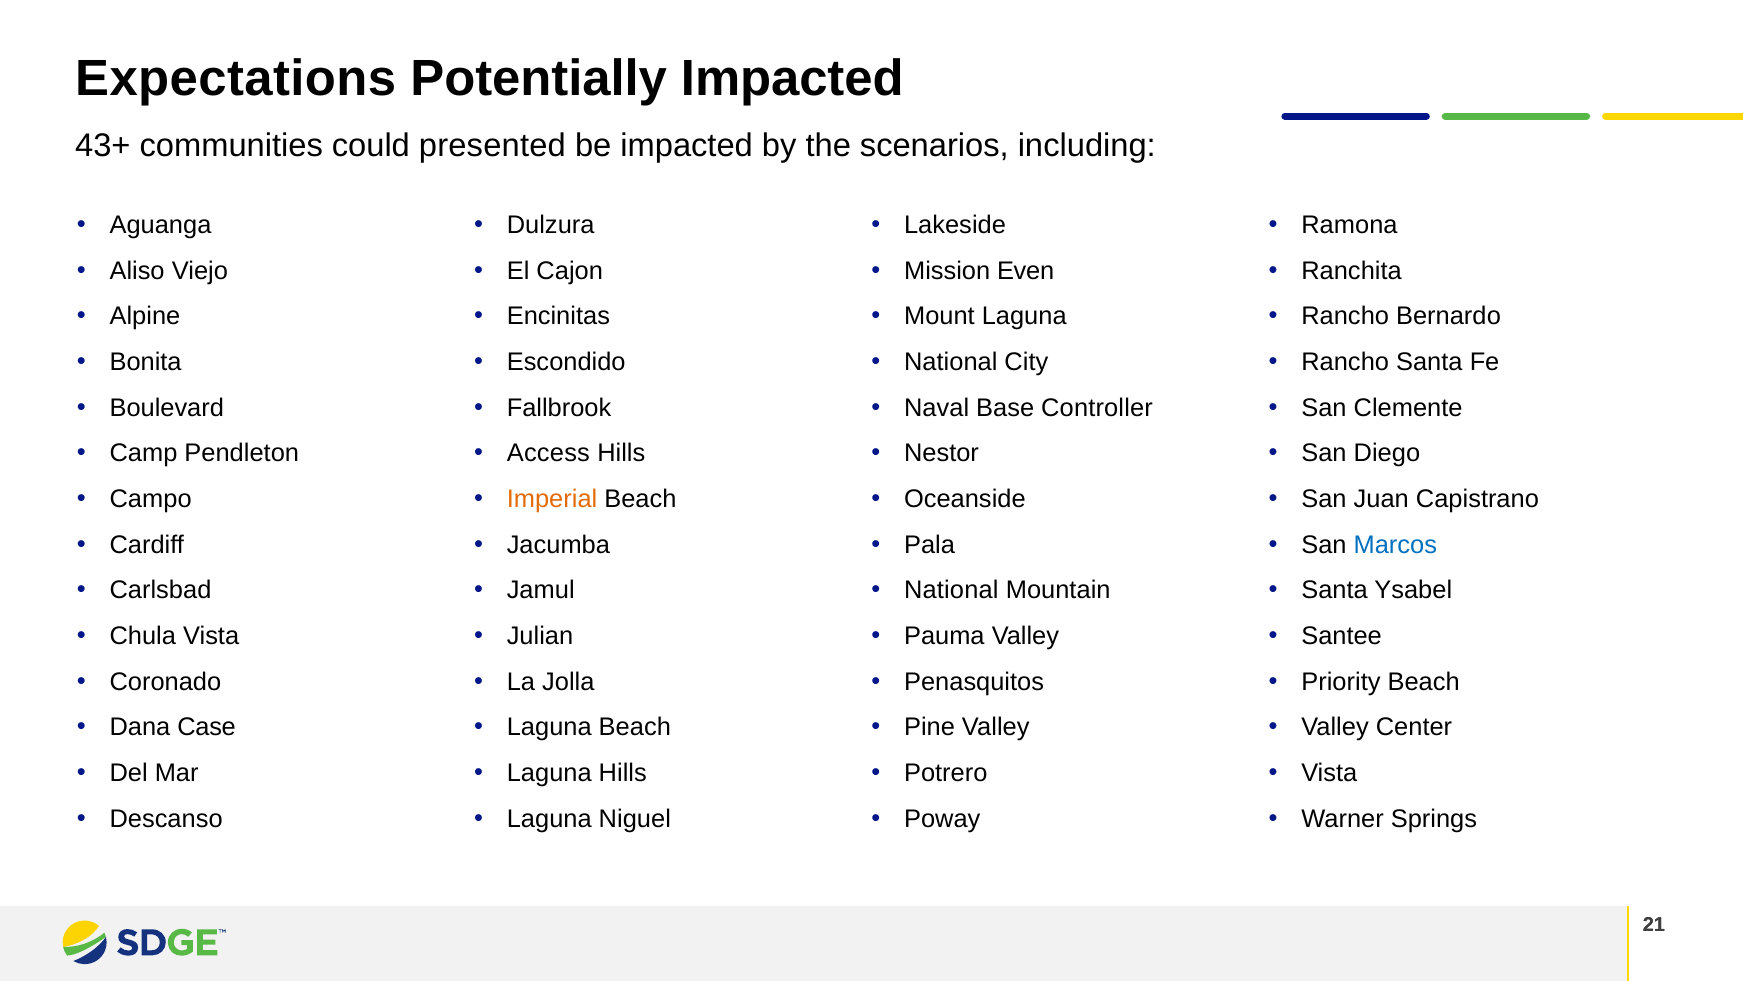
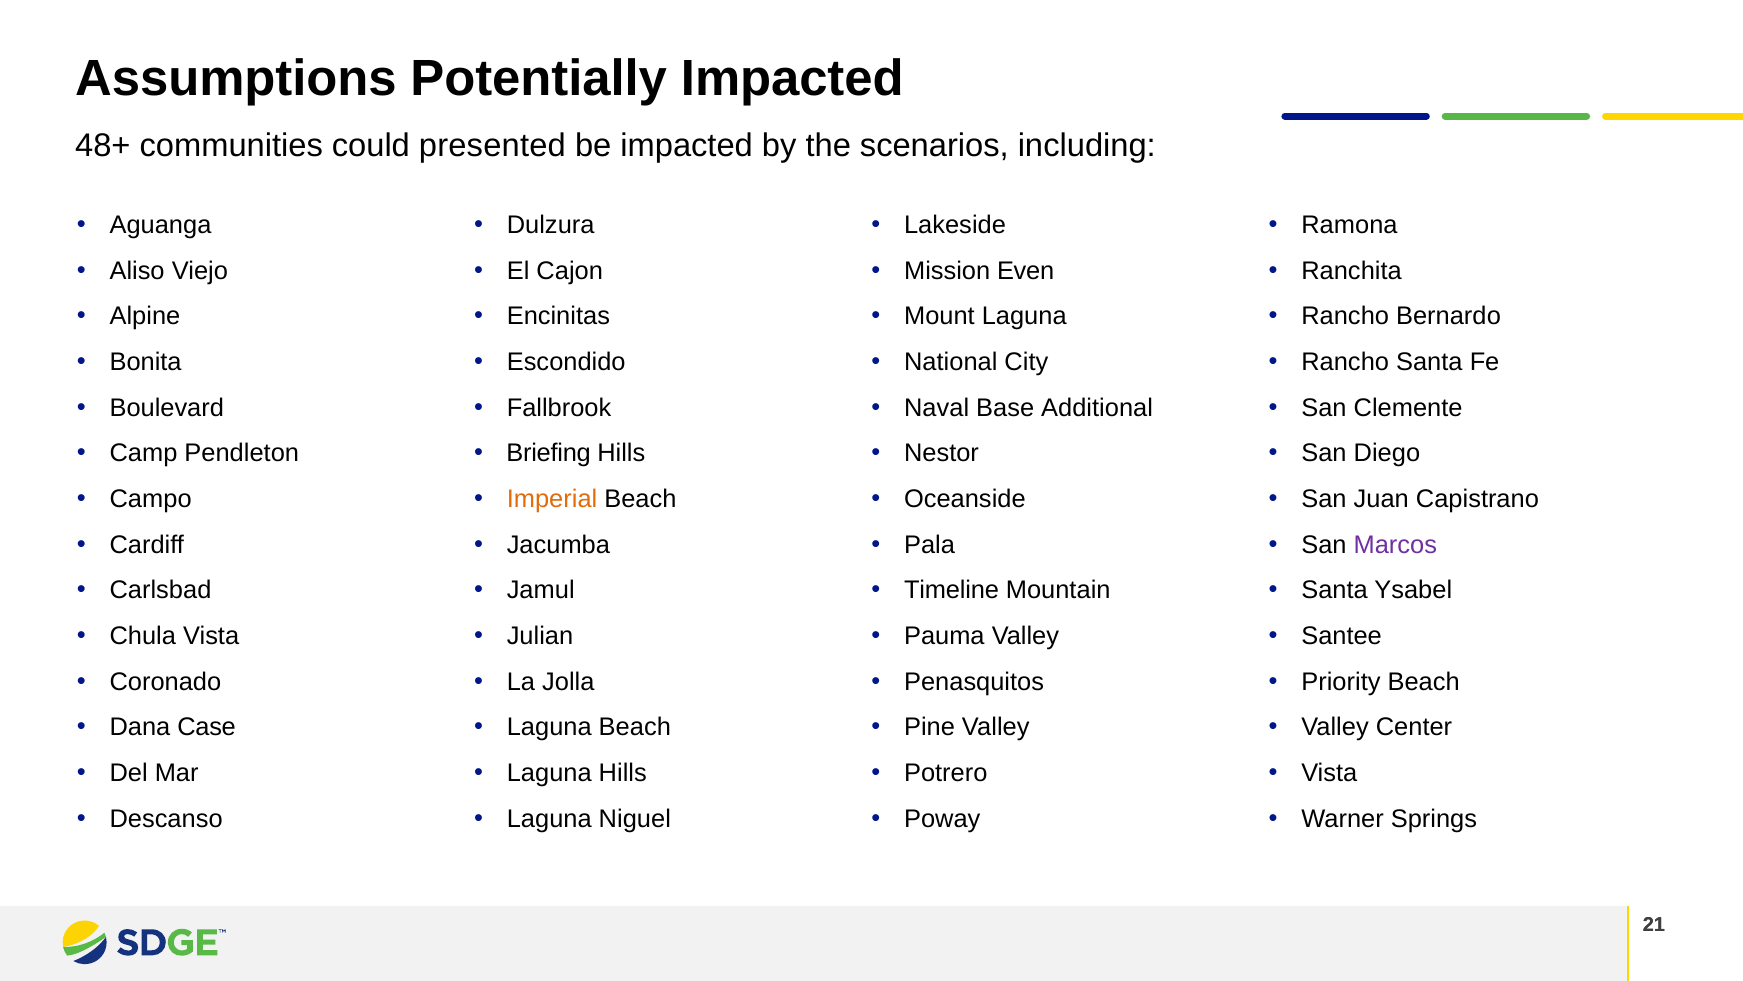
Expectations: Expectations -> Assumptions
43+: 43+ -> 48+
Controller: Controller -> Additional
Access: Access -> Briefing
Marcos colour: blue -> purple
National at (951, 590): National -> Timeline
